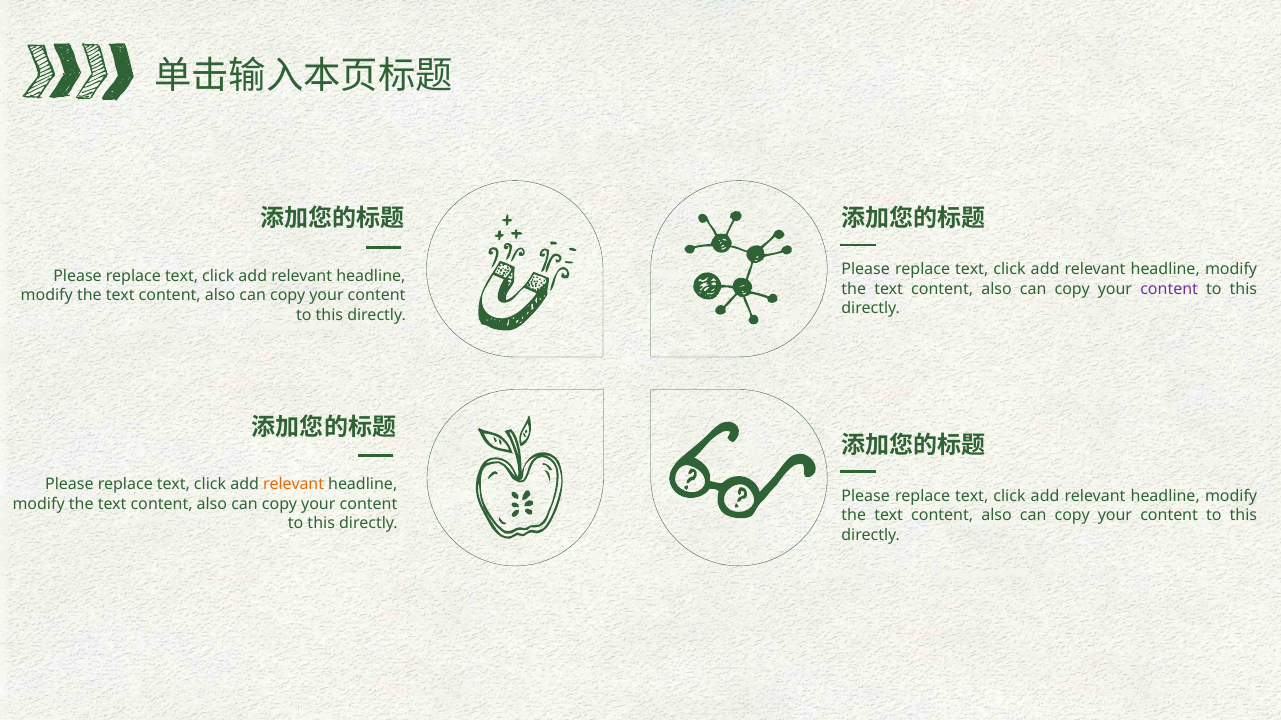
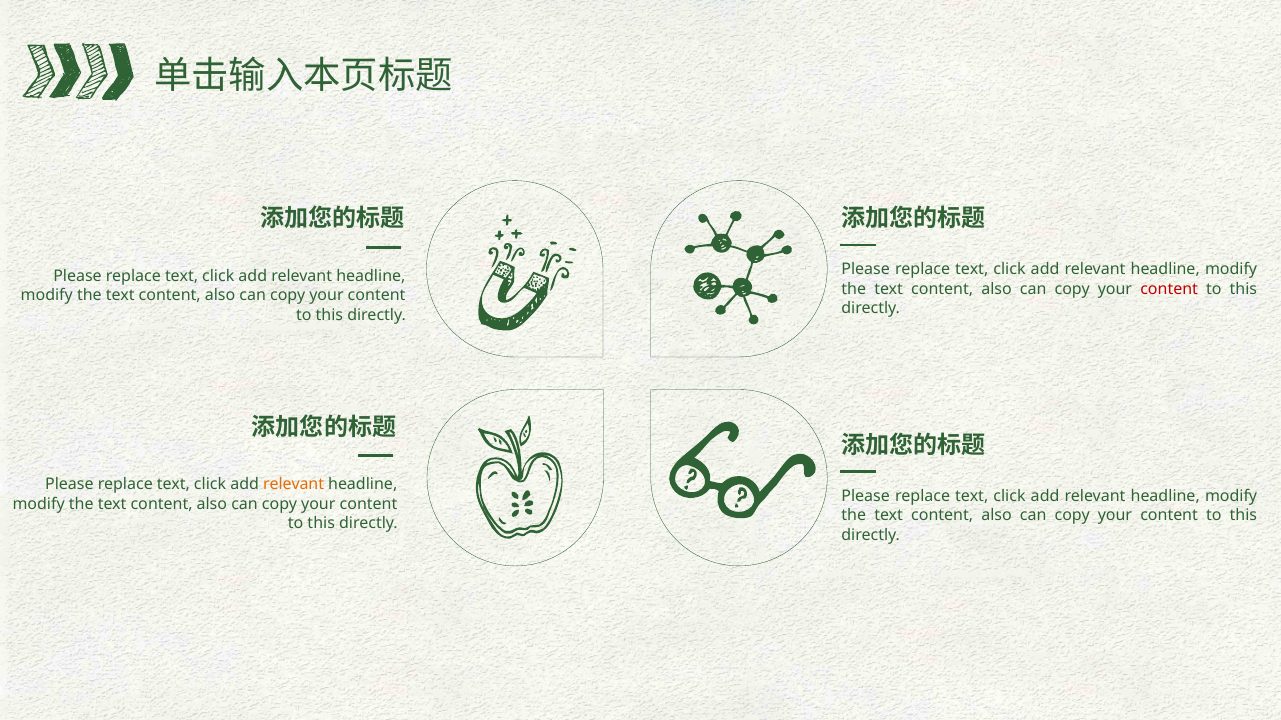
content at (1169, 289) colour: purple -> red
